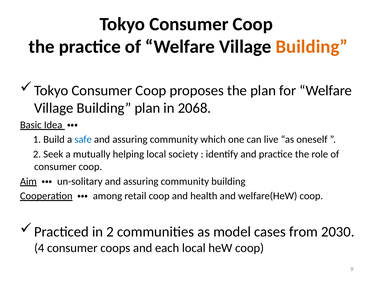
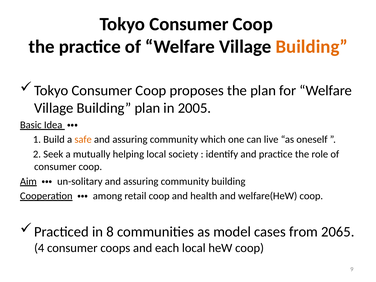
2068: 2068 -> 2005
safe colour: blue -> orange
in 2: 2 -> 8
2030: 2030 -> 2065
